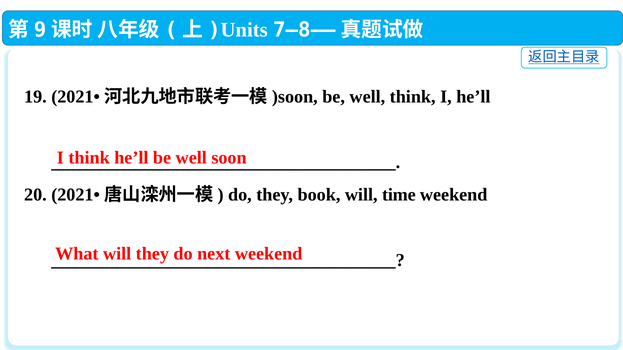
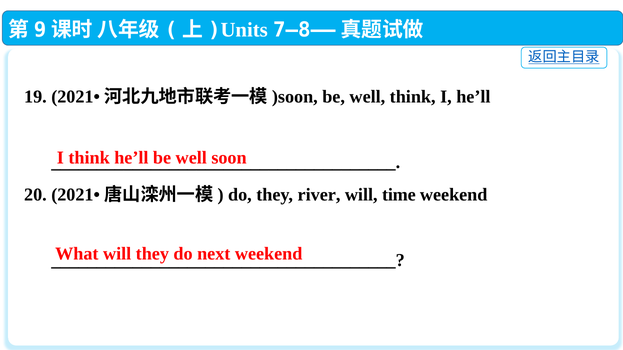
book: book -> river
